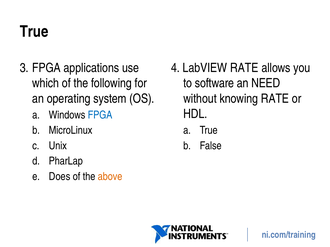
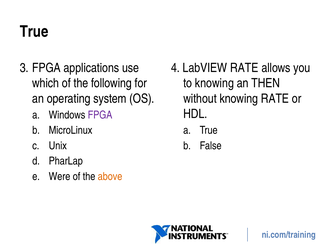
to software: software -> knowing
NEED: NEED -> THEN
FPGA at (100, 115) colour: blue -> purple
Does: Does -> Were
